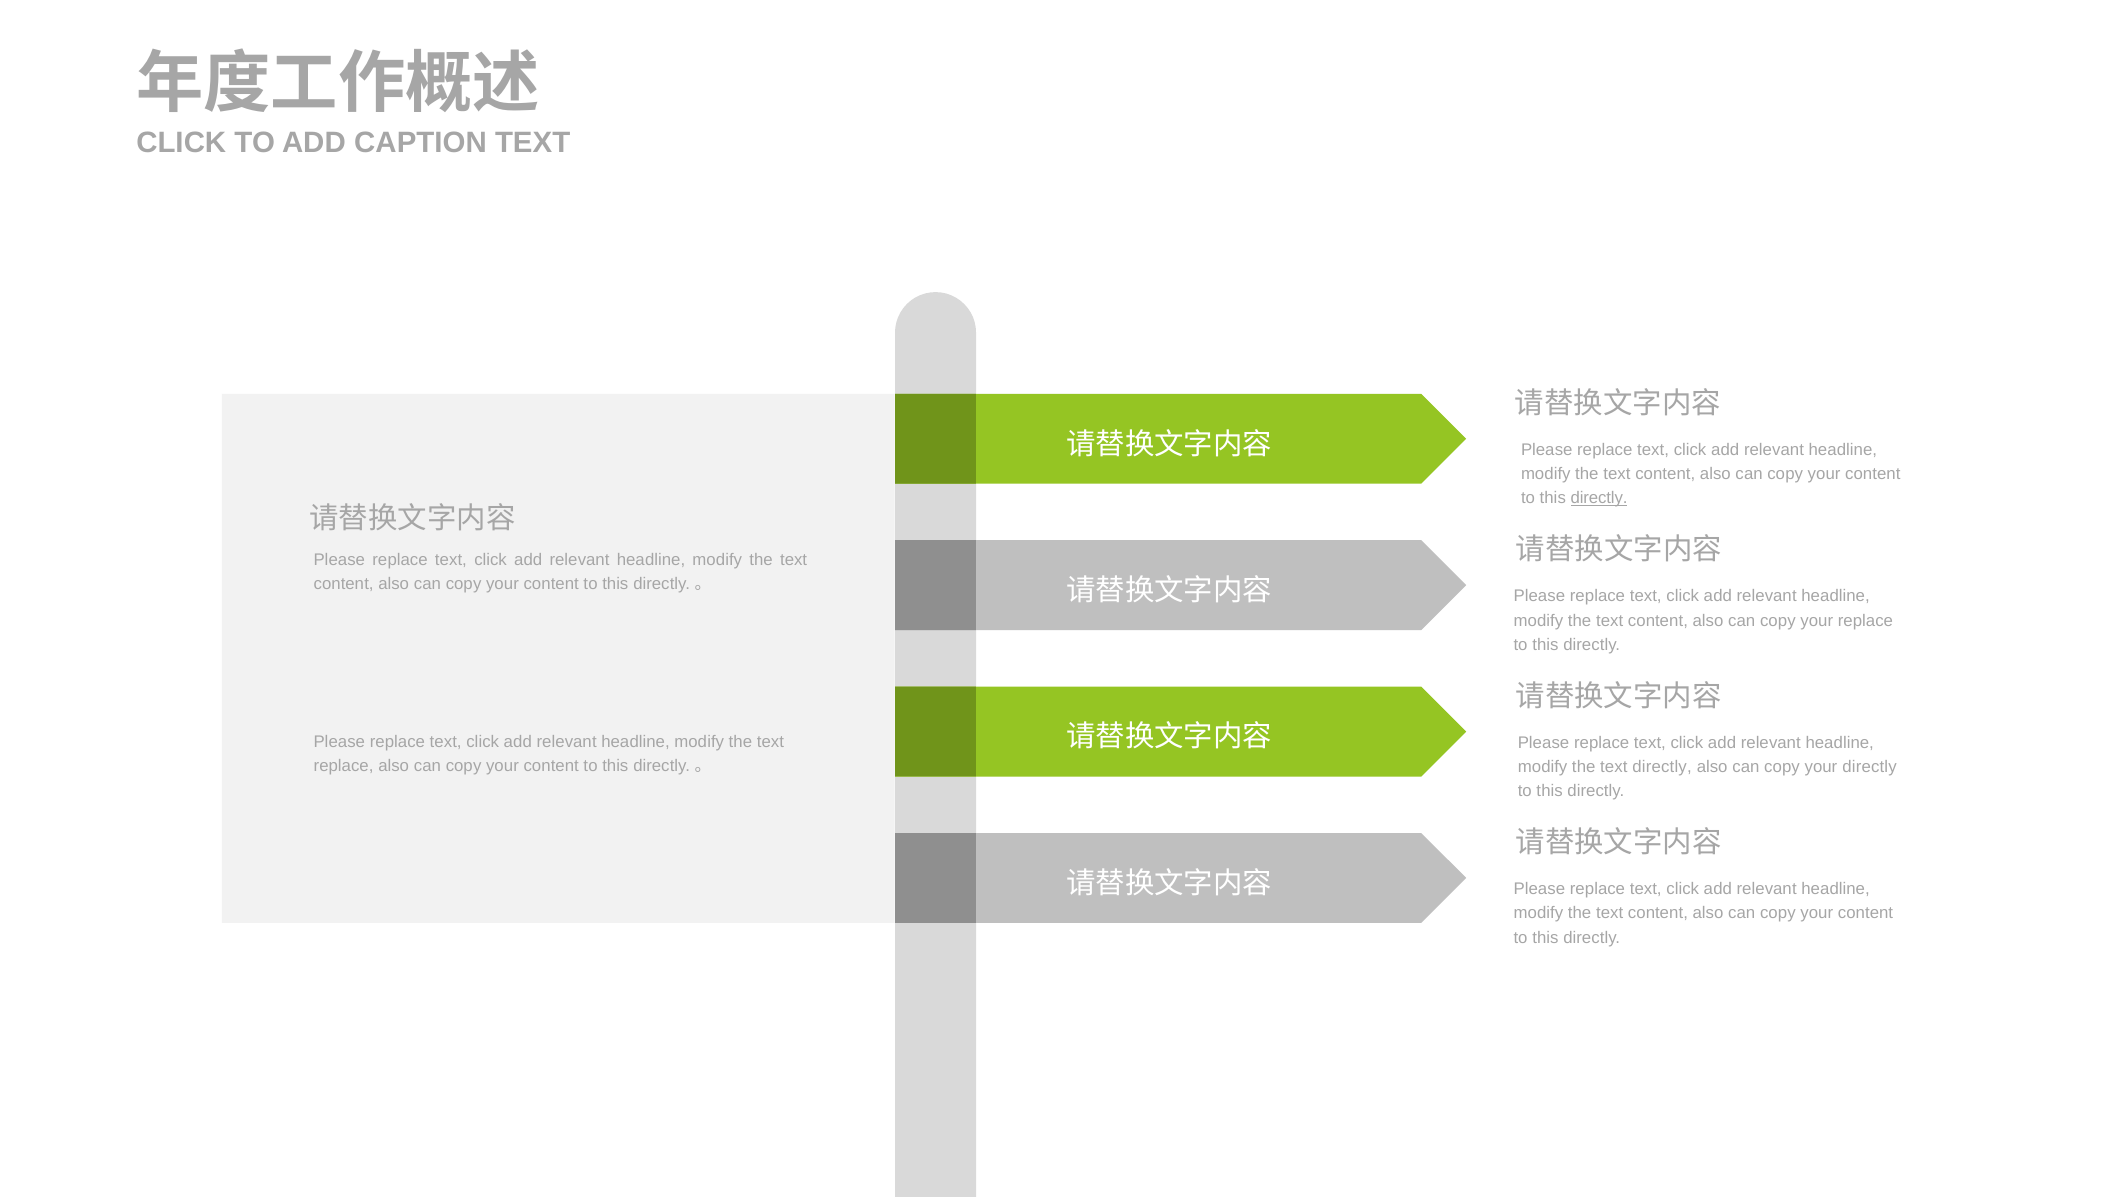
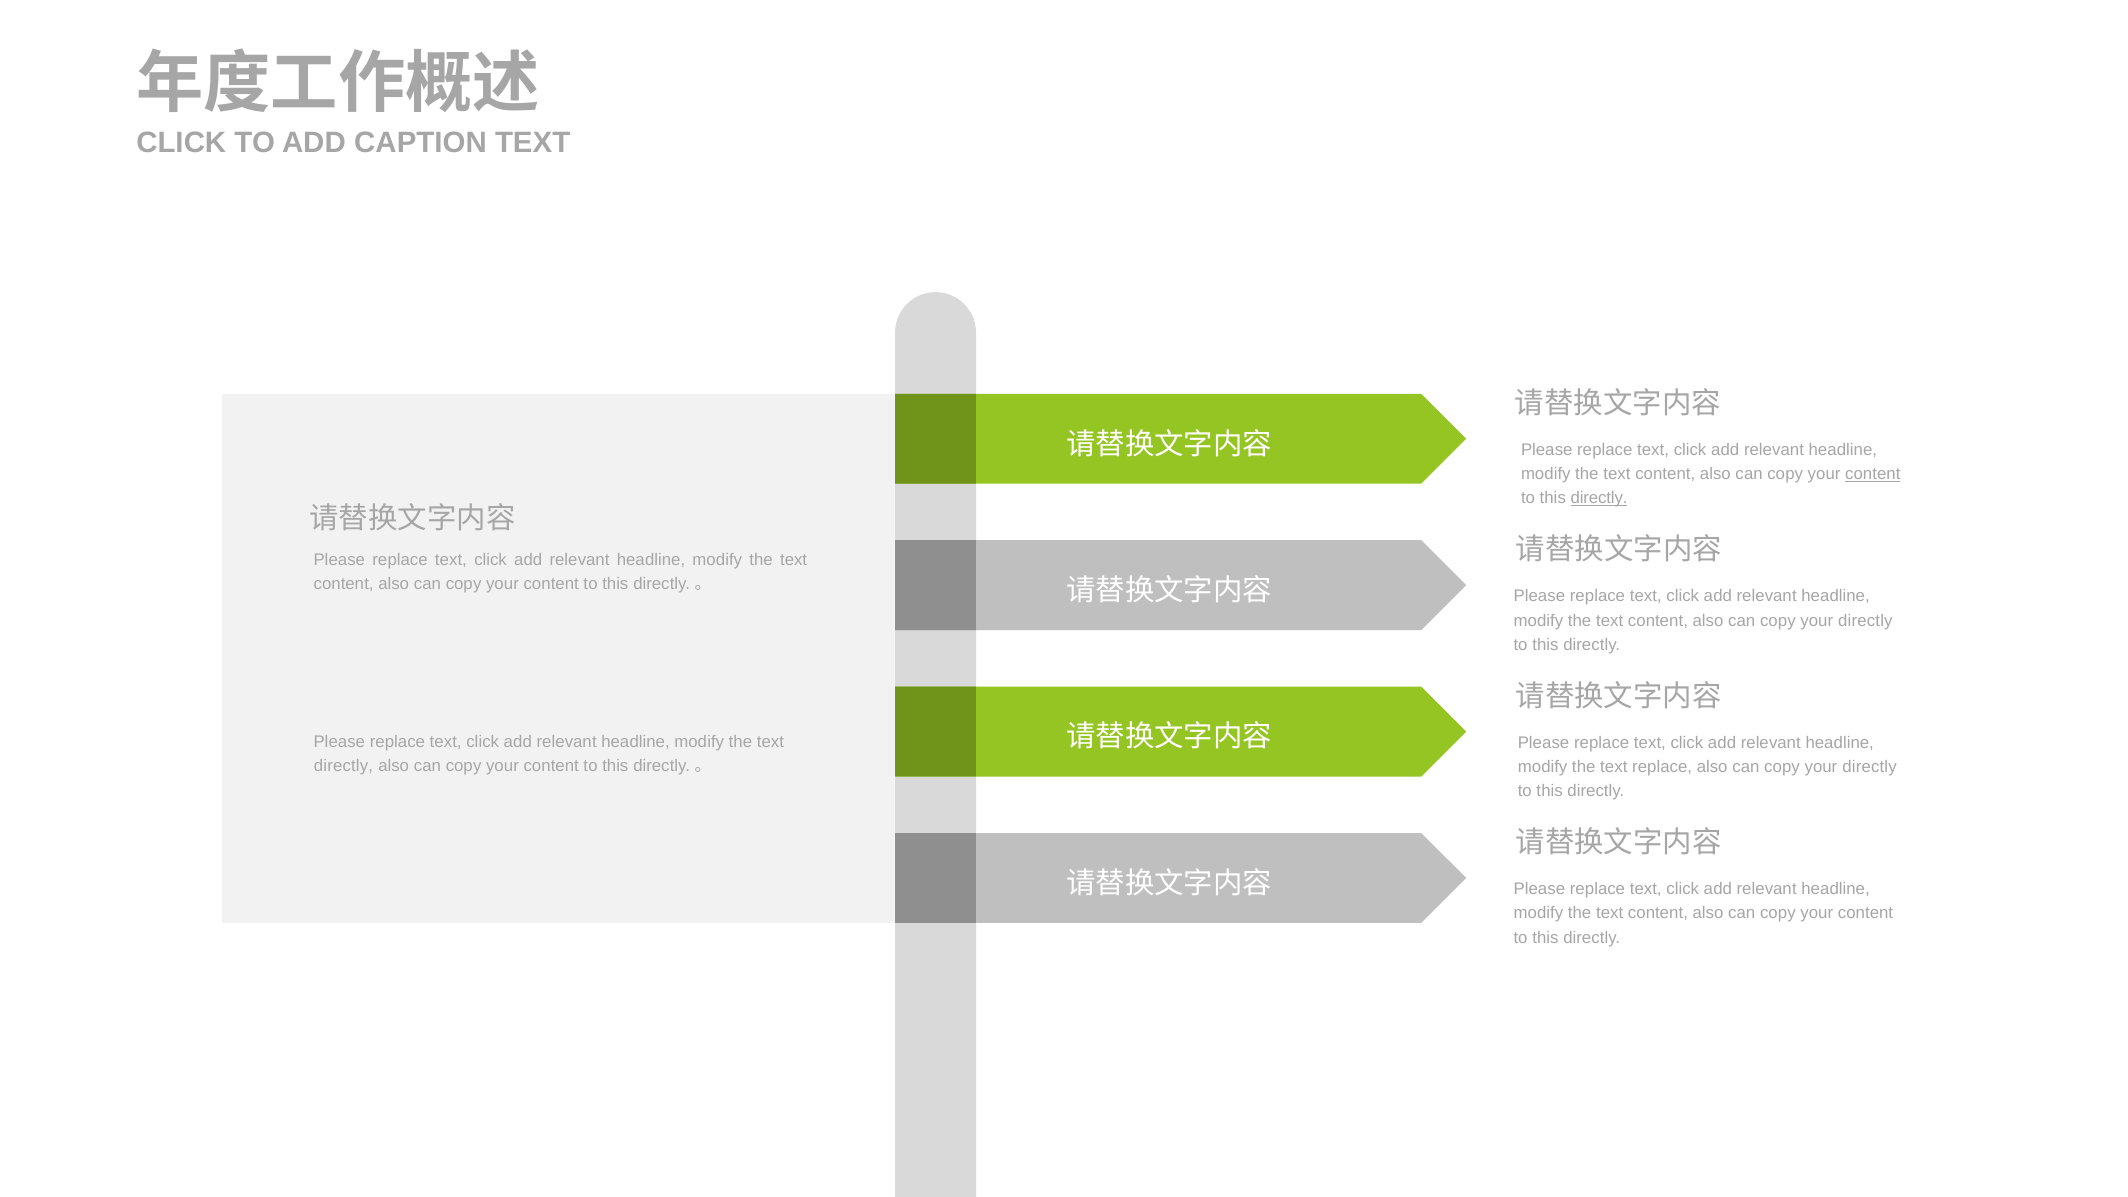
content at (1873, 474) underline: none -> present
replace at (1865, 621): replace -> directly
replace at (344, 766): replace -> directly
text directly: directly -> replace
